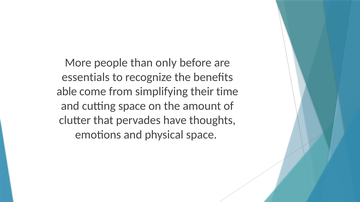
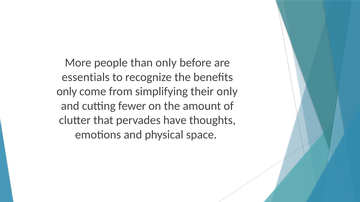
able at (67, 92): able -> only
their time: time -> only
cutting space: space -> fewer
